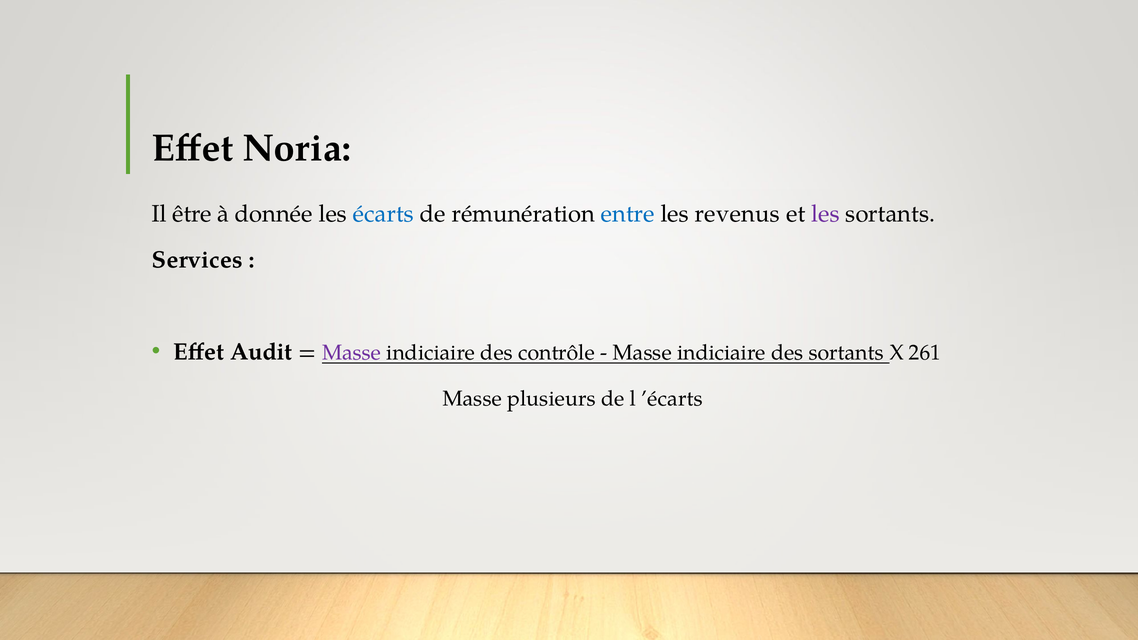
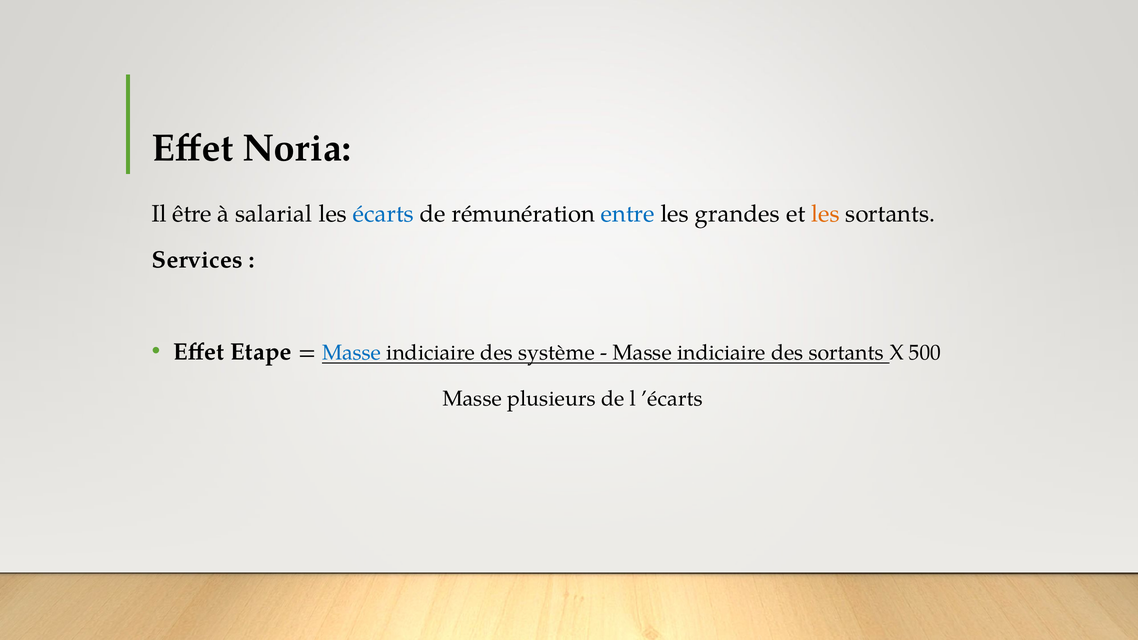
donnée: donnée -> salarial
revenus: revenus -> grandes
les at (825, 214) colour: purple -> orange
Audit: Audit -> Etape
Masse at (352, 353) colour: purple -> blue
contrôle: contrôle -> système
261: 261 -> 500
